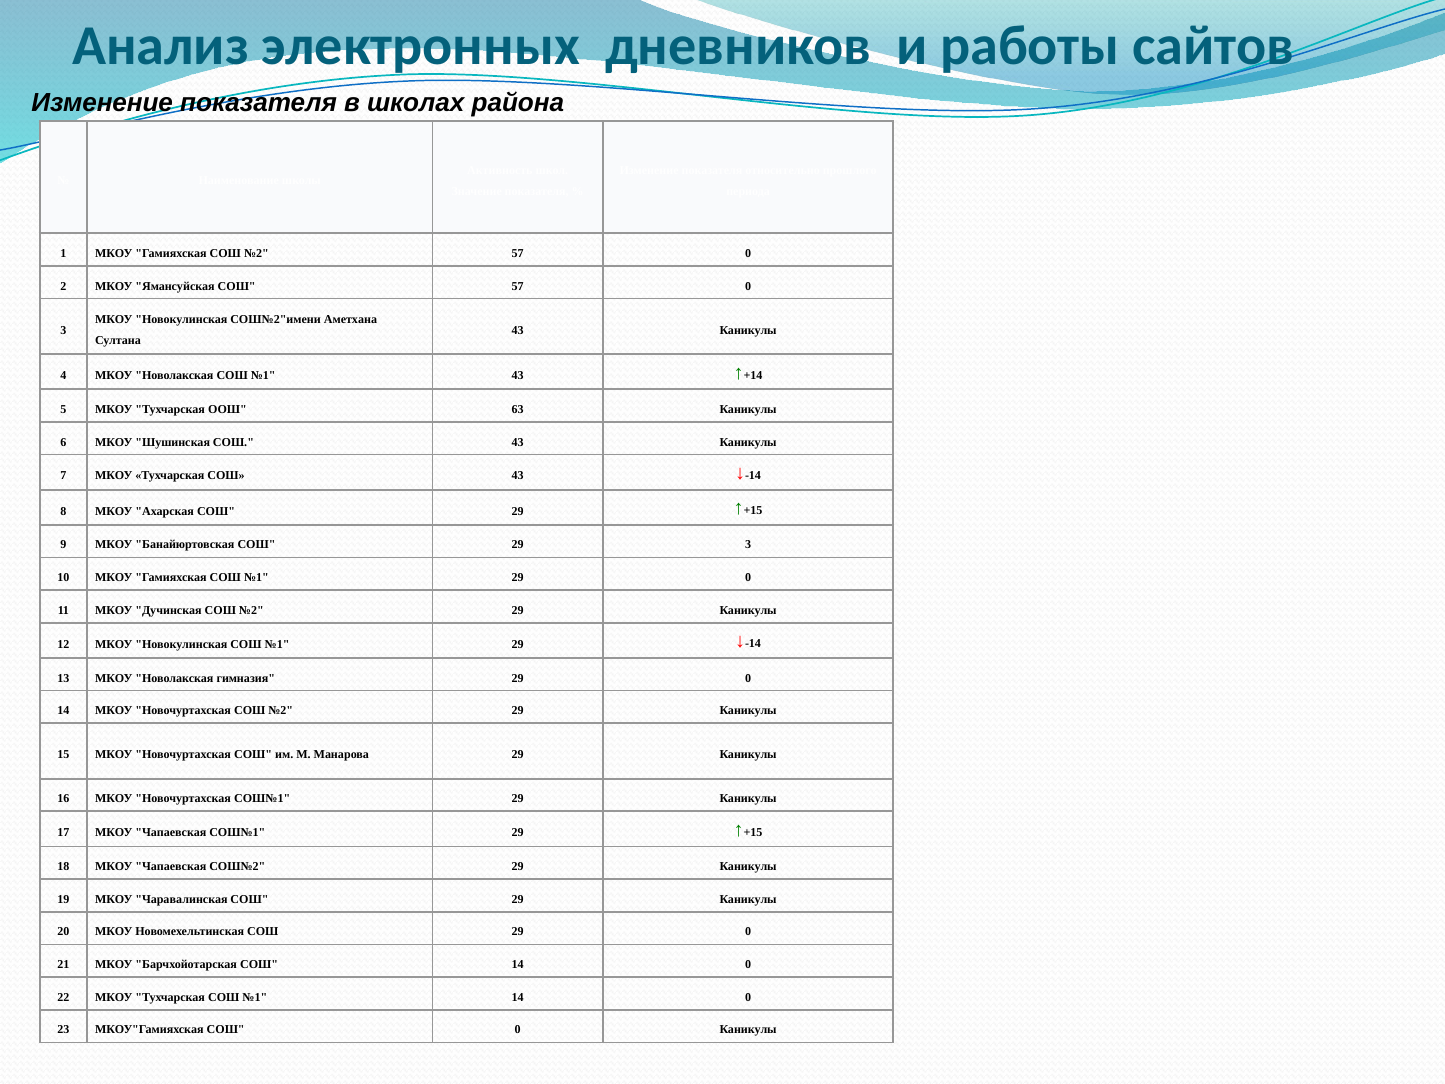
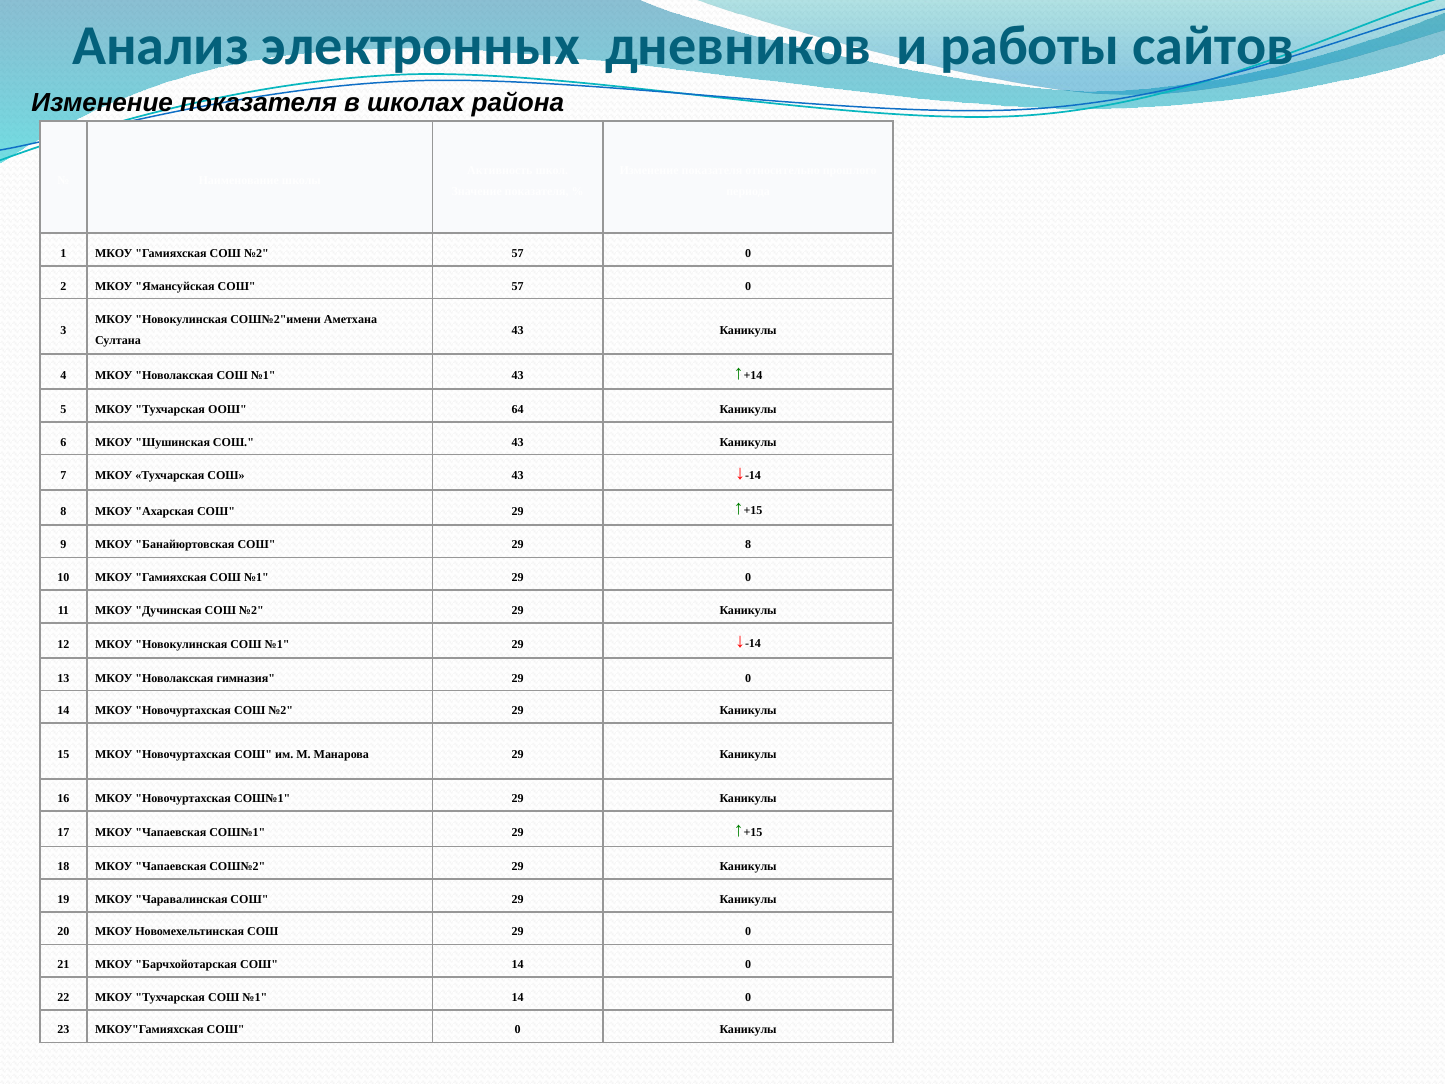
63: 63 -> 64
29 3: 3 -> 8
